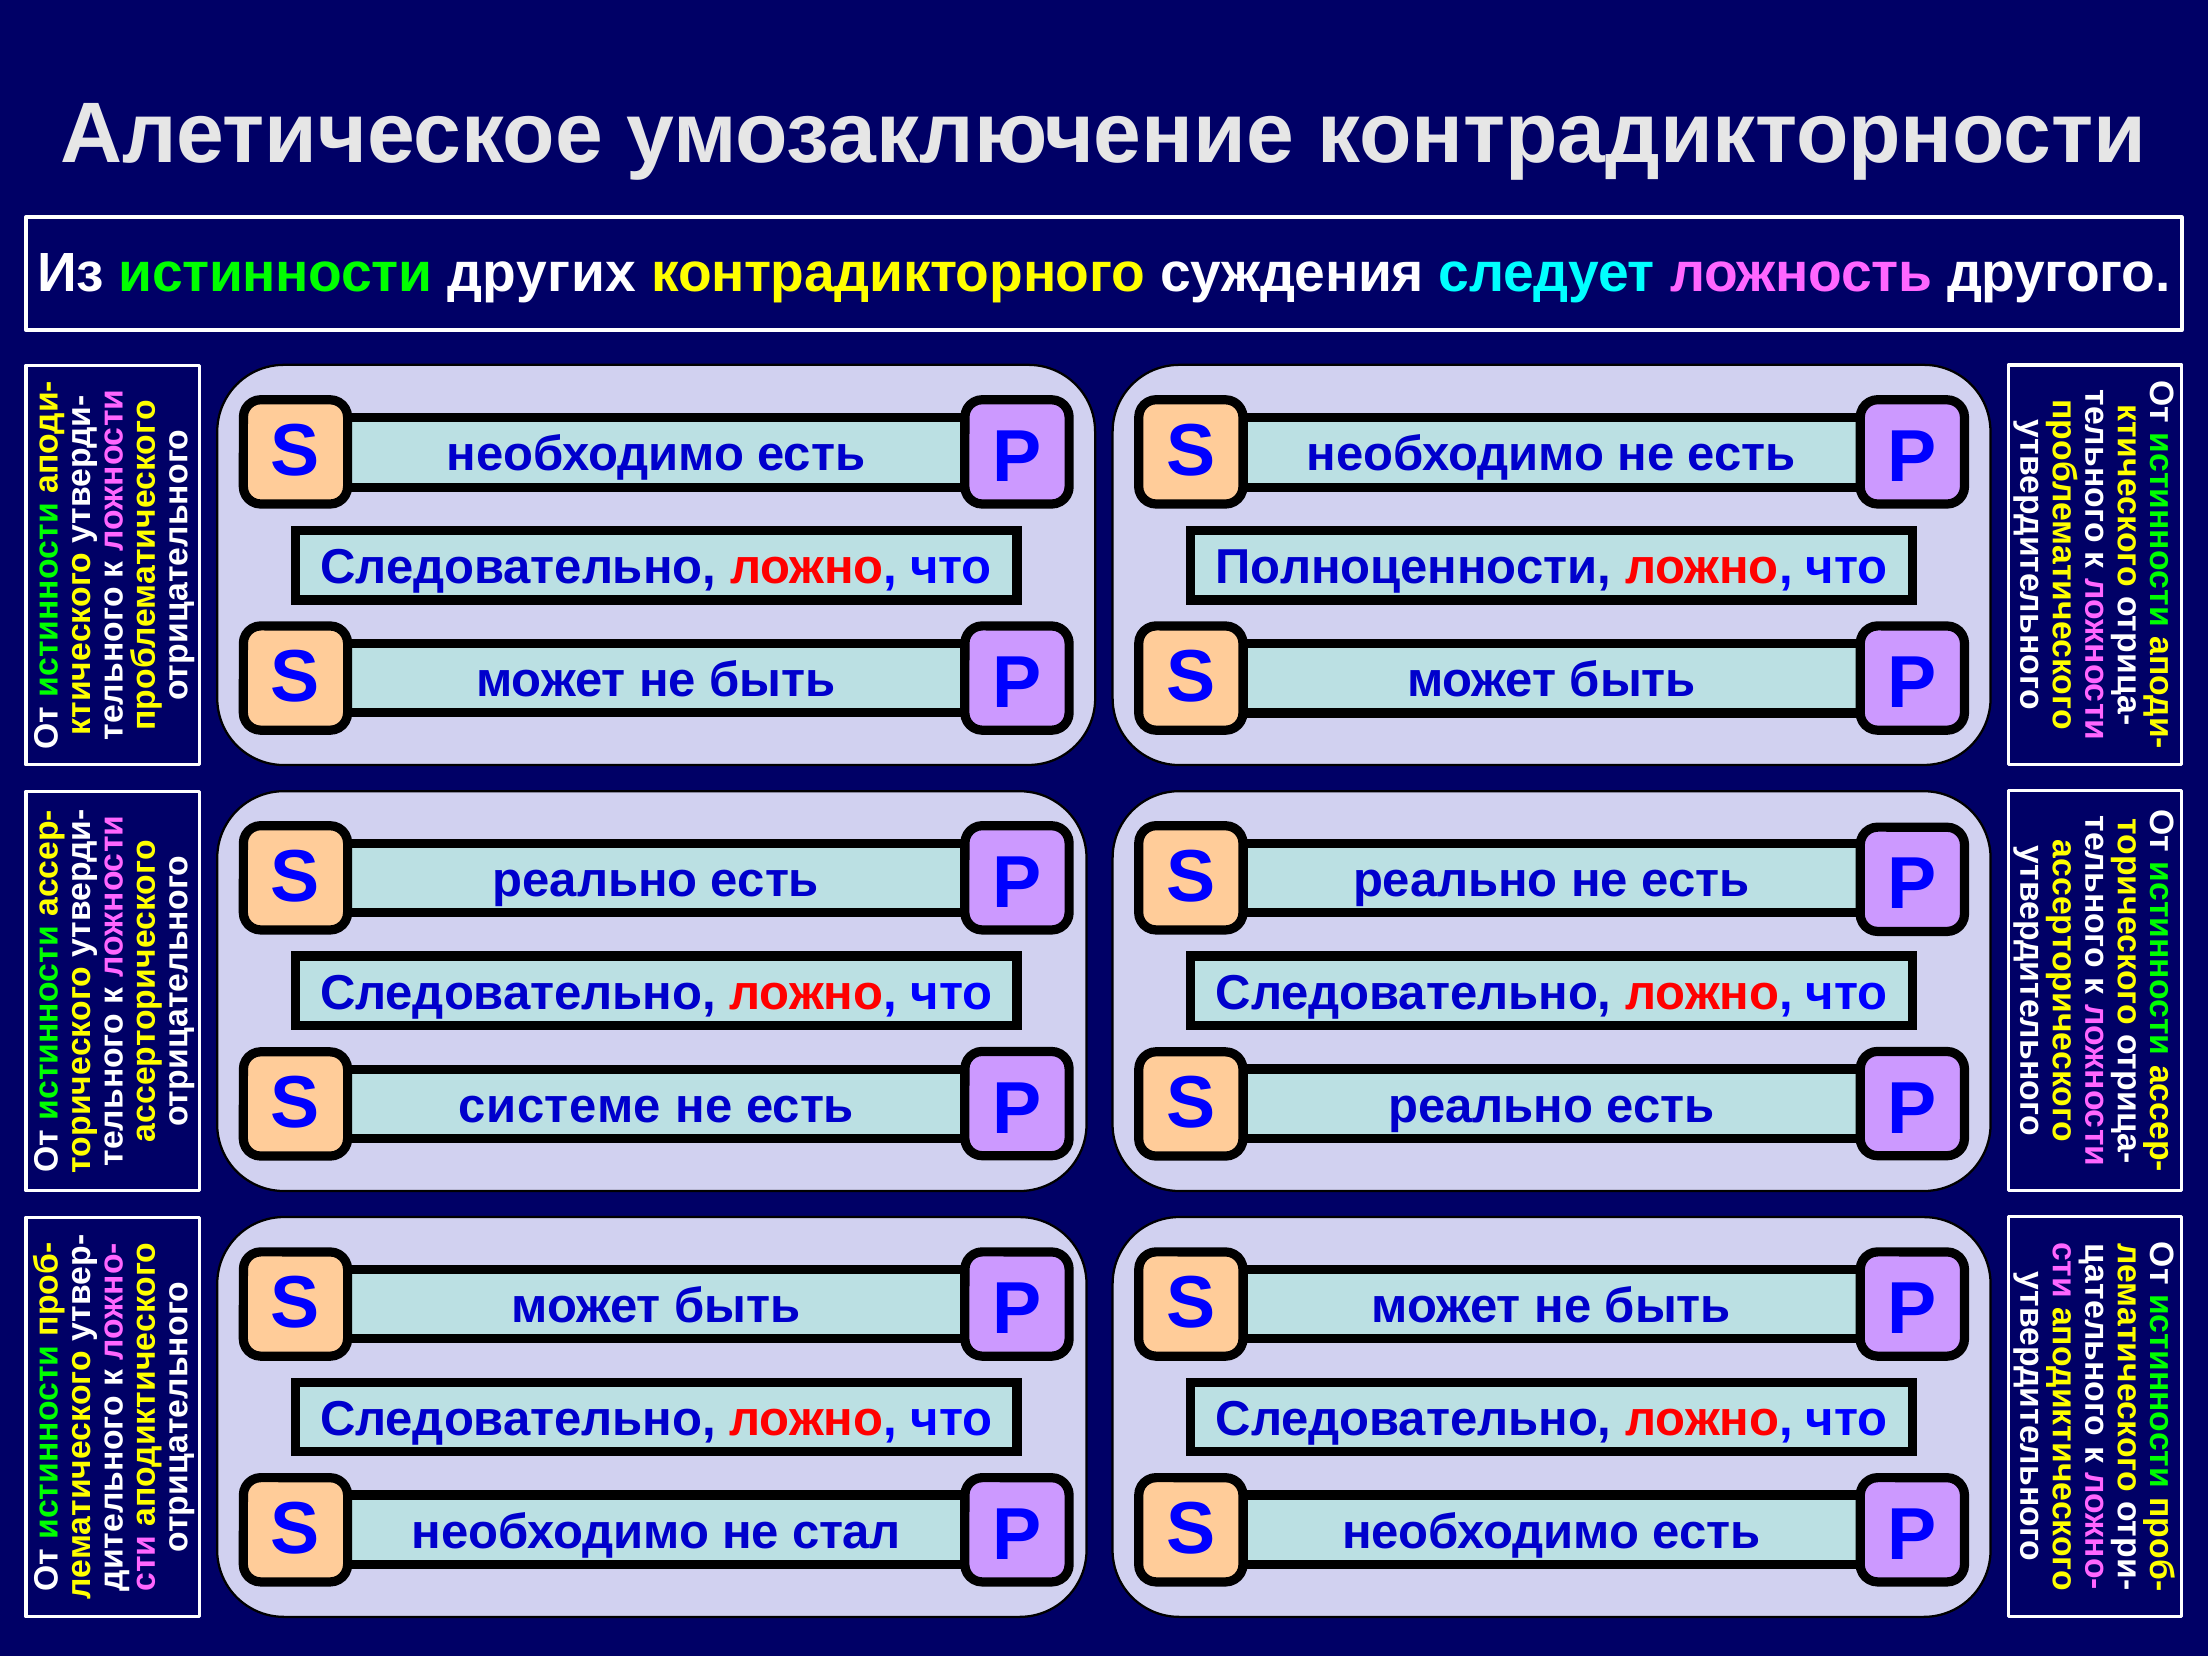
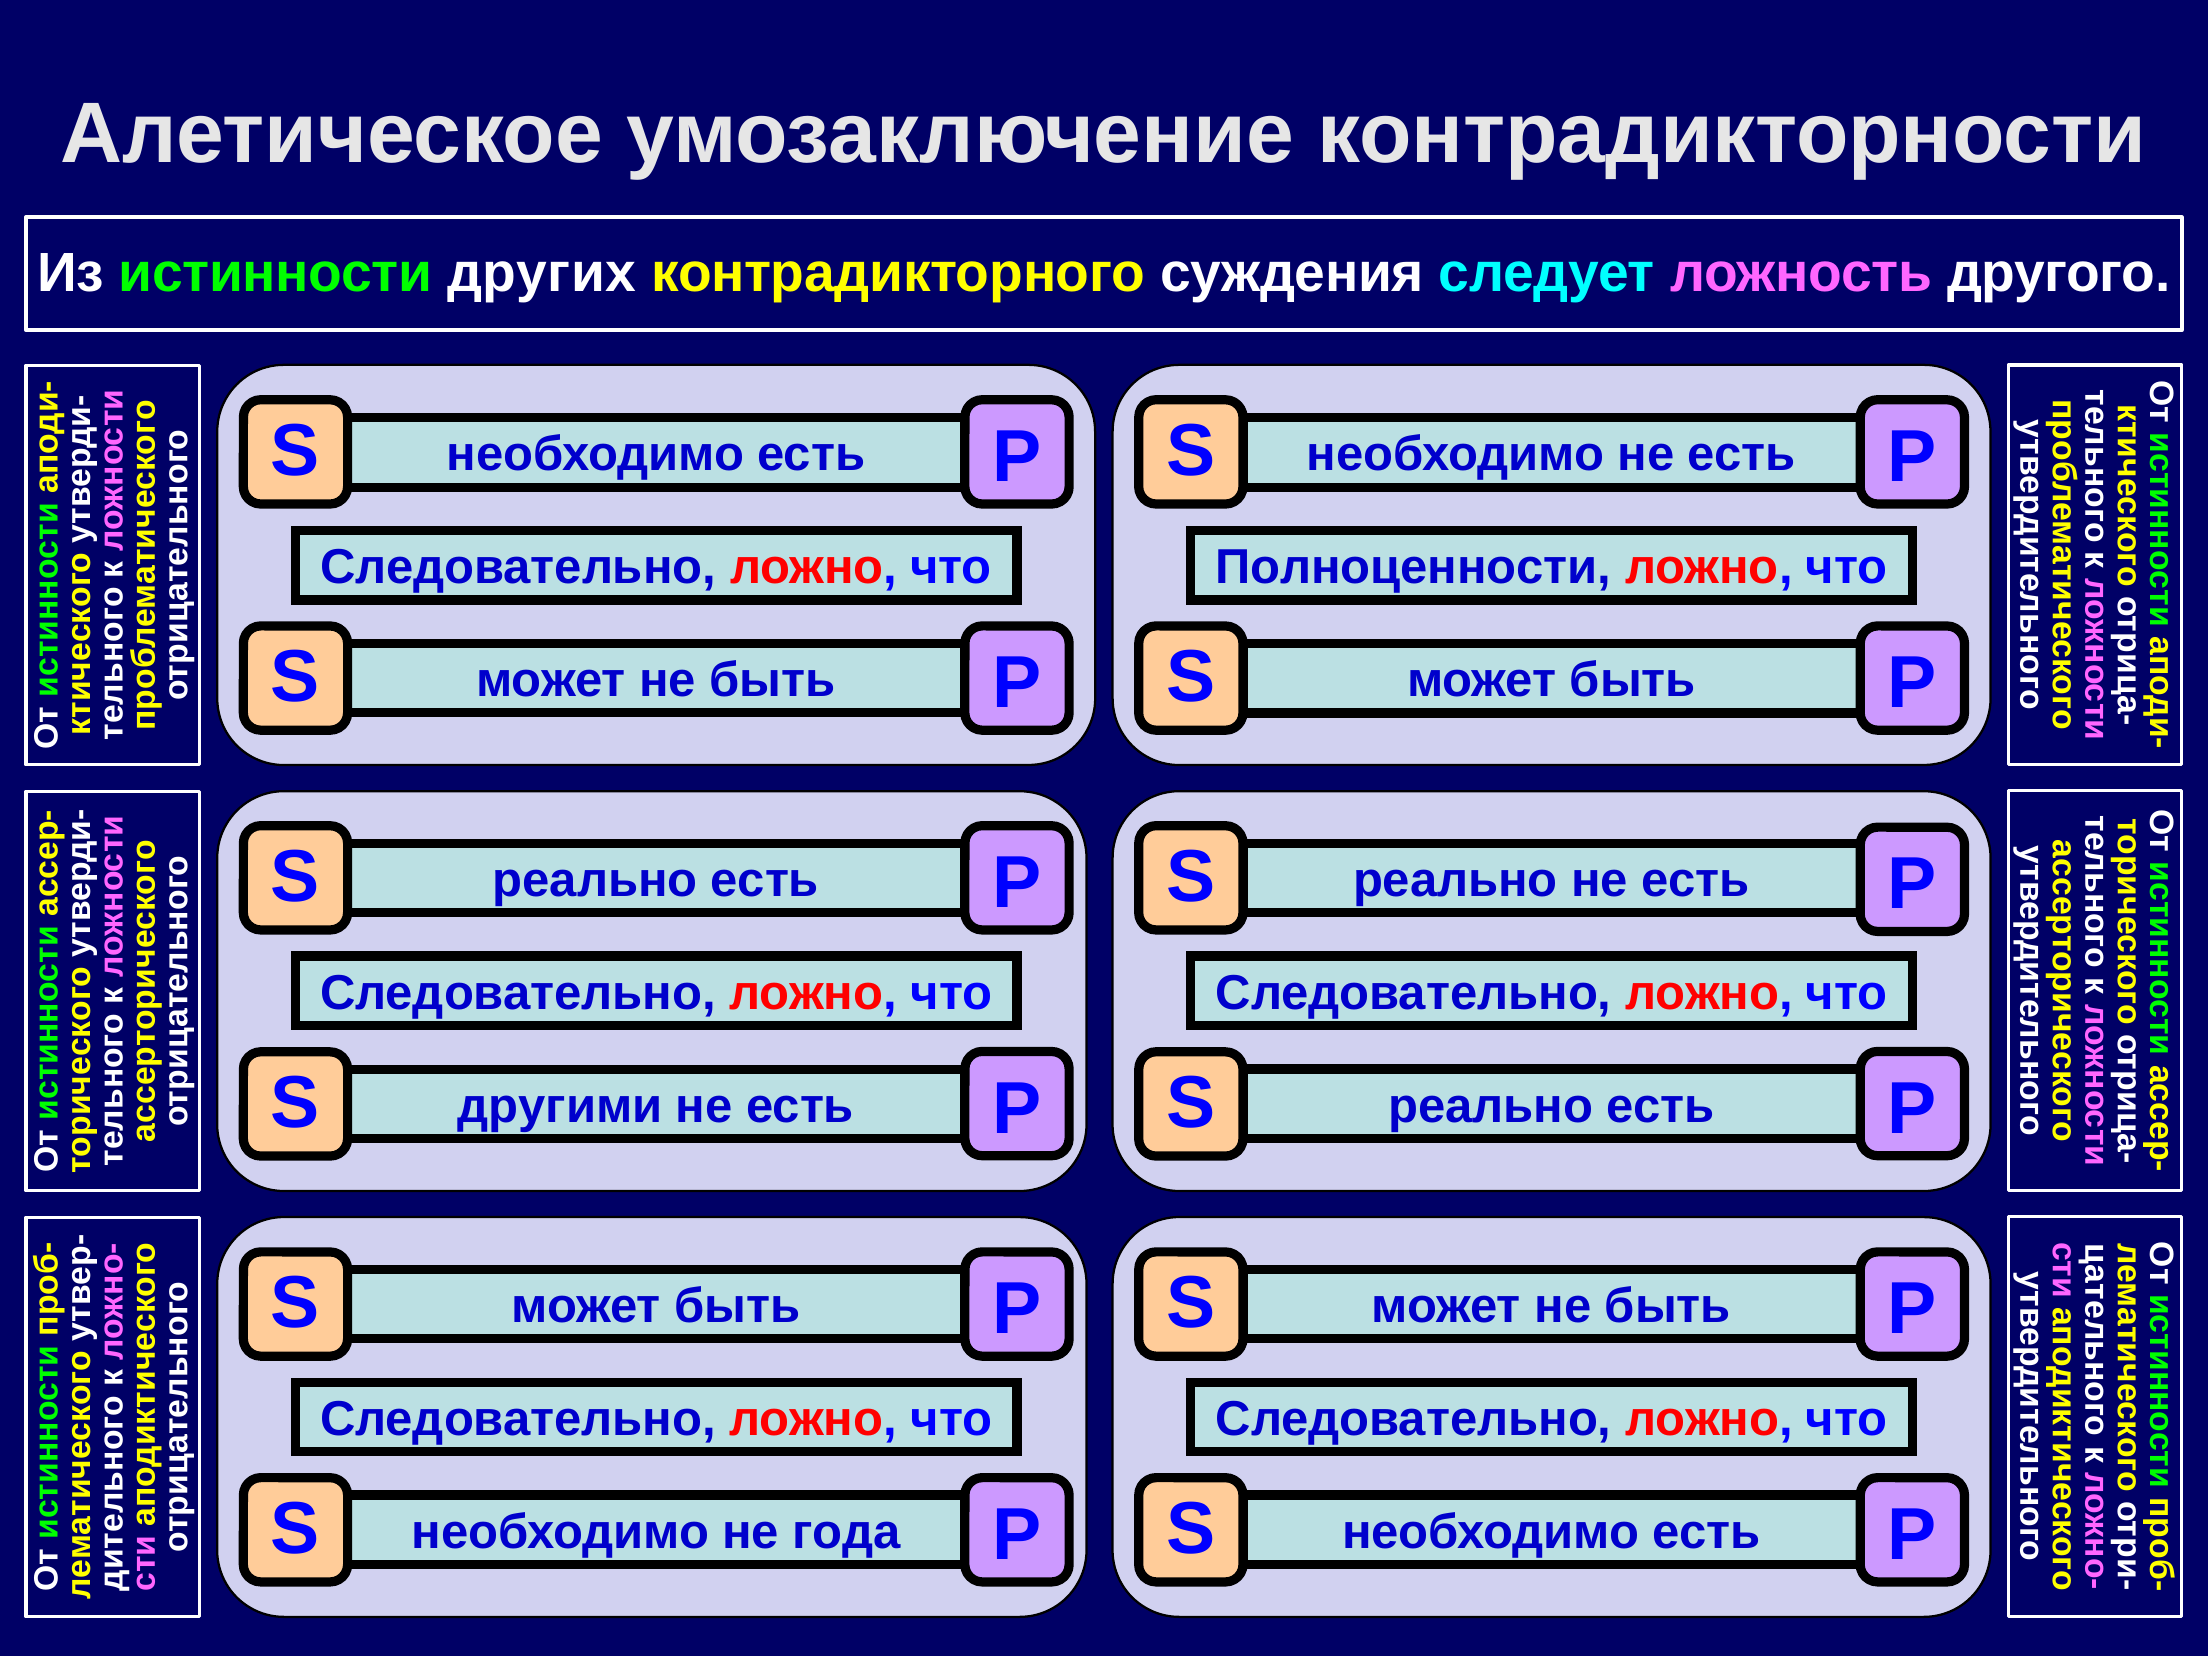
системе: системе -> другими
стал: стал -> года
